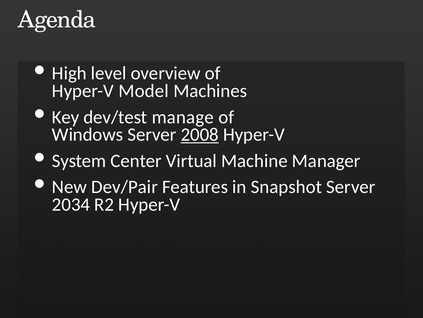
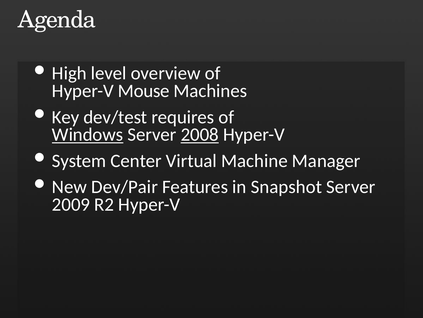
Model: Model -> Mouse
manage: manage -> requires
Windows underline: none -> present
2034: 2034 -> 2009
